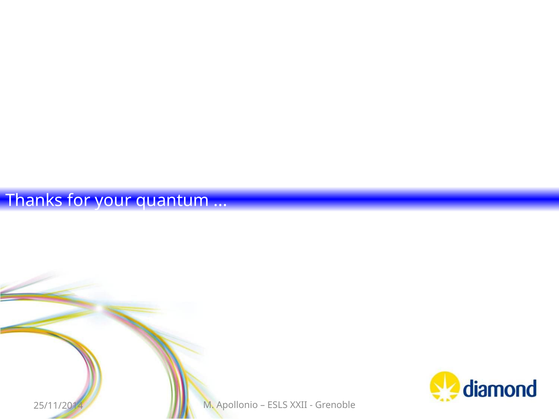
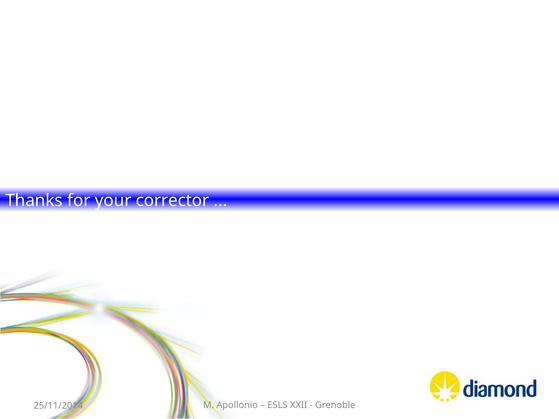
quantum: quantum -> corrector
